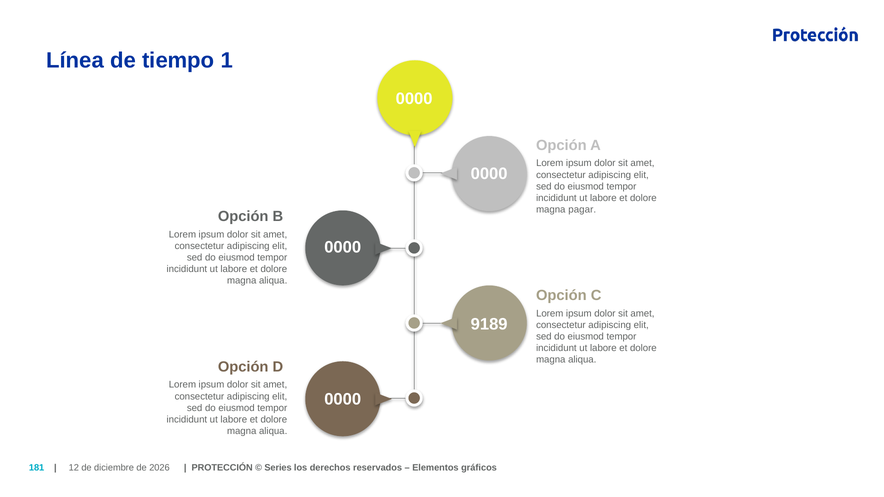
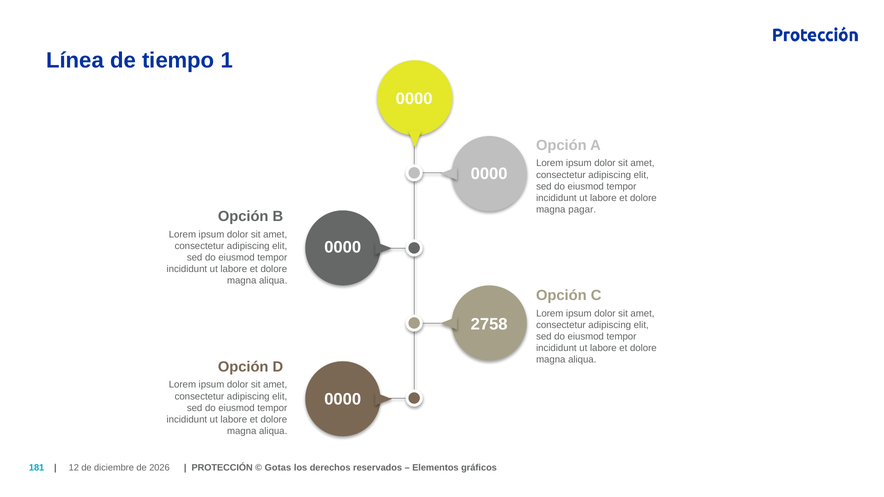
9189: 9189 -> 2758
Series: Series -> Gotas
